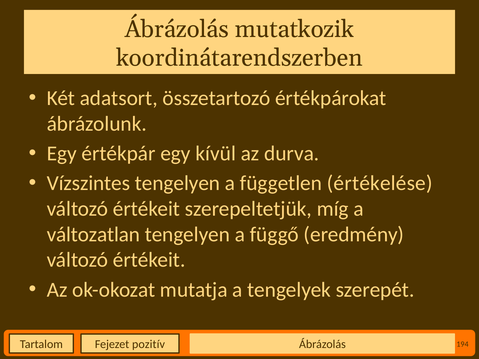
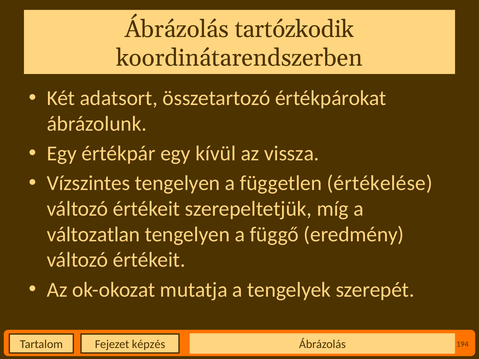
mutatkozik: mutatkozik -> tartózkodik
durva: durva -> vissza
pozitív: pozitív -> képzés
